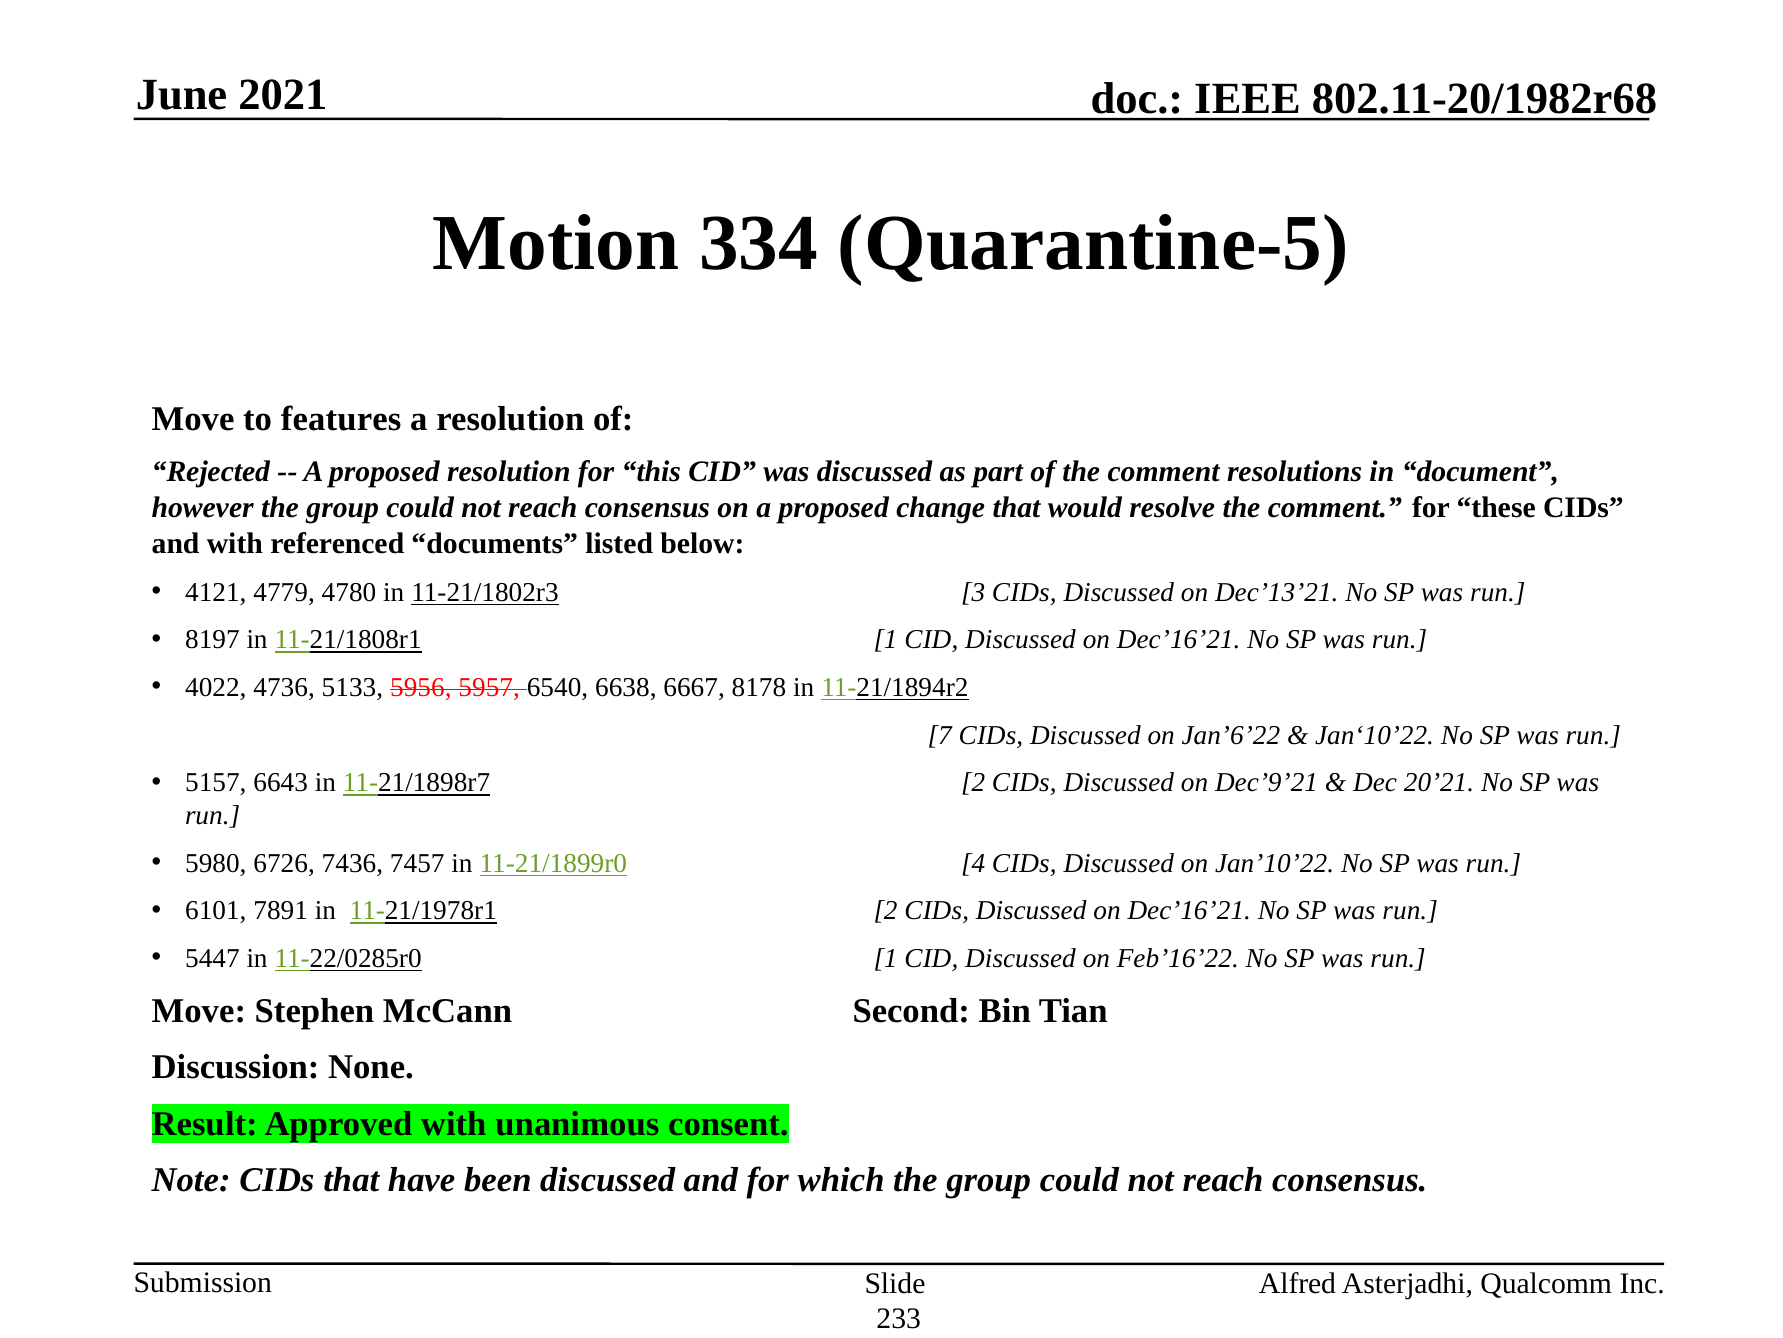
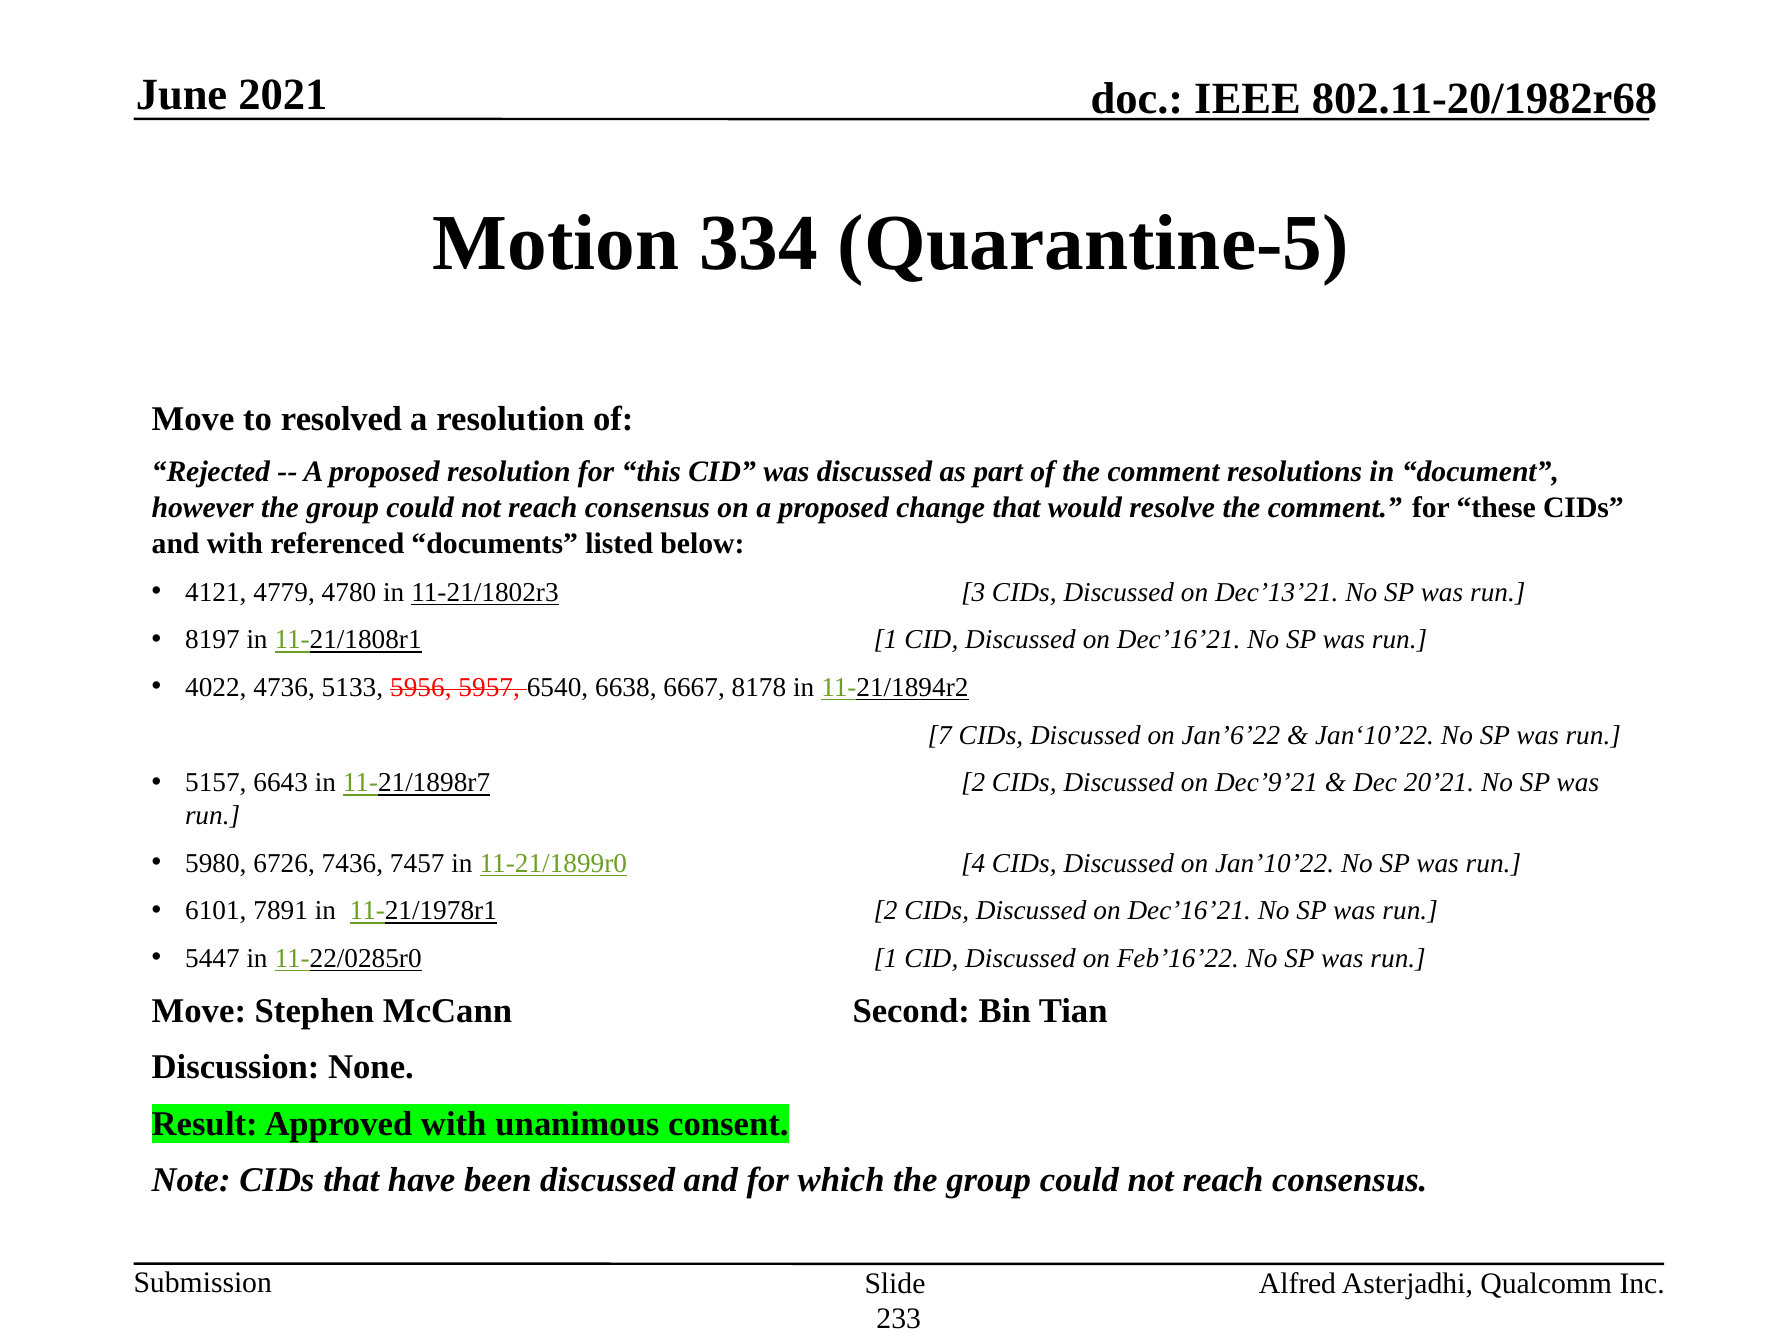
features: features -> resolved
